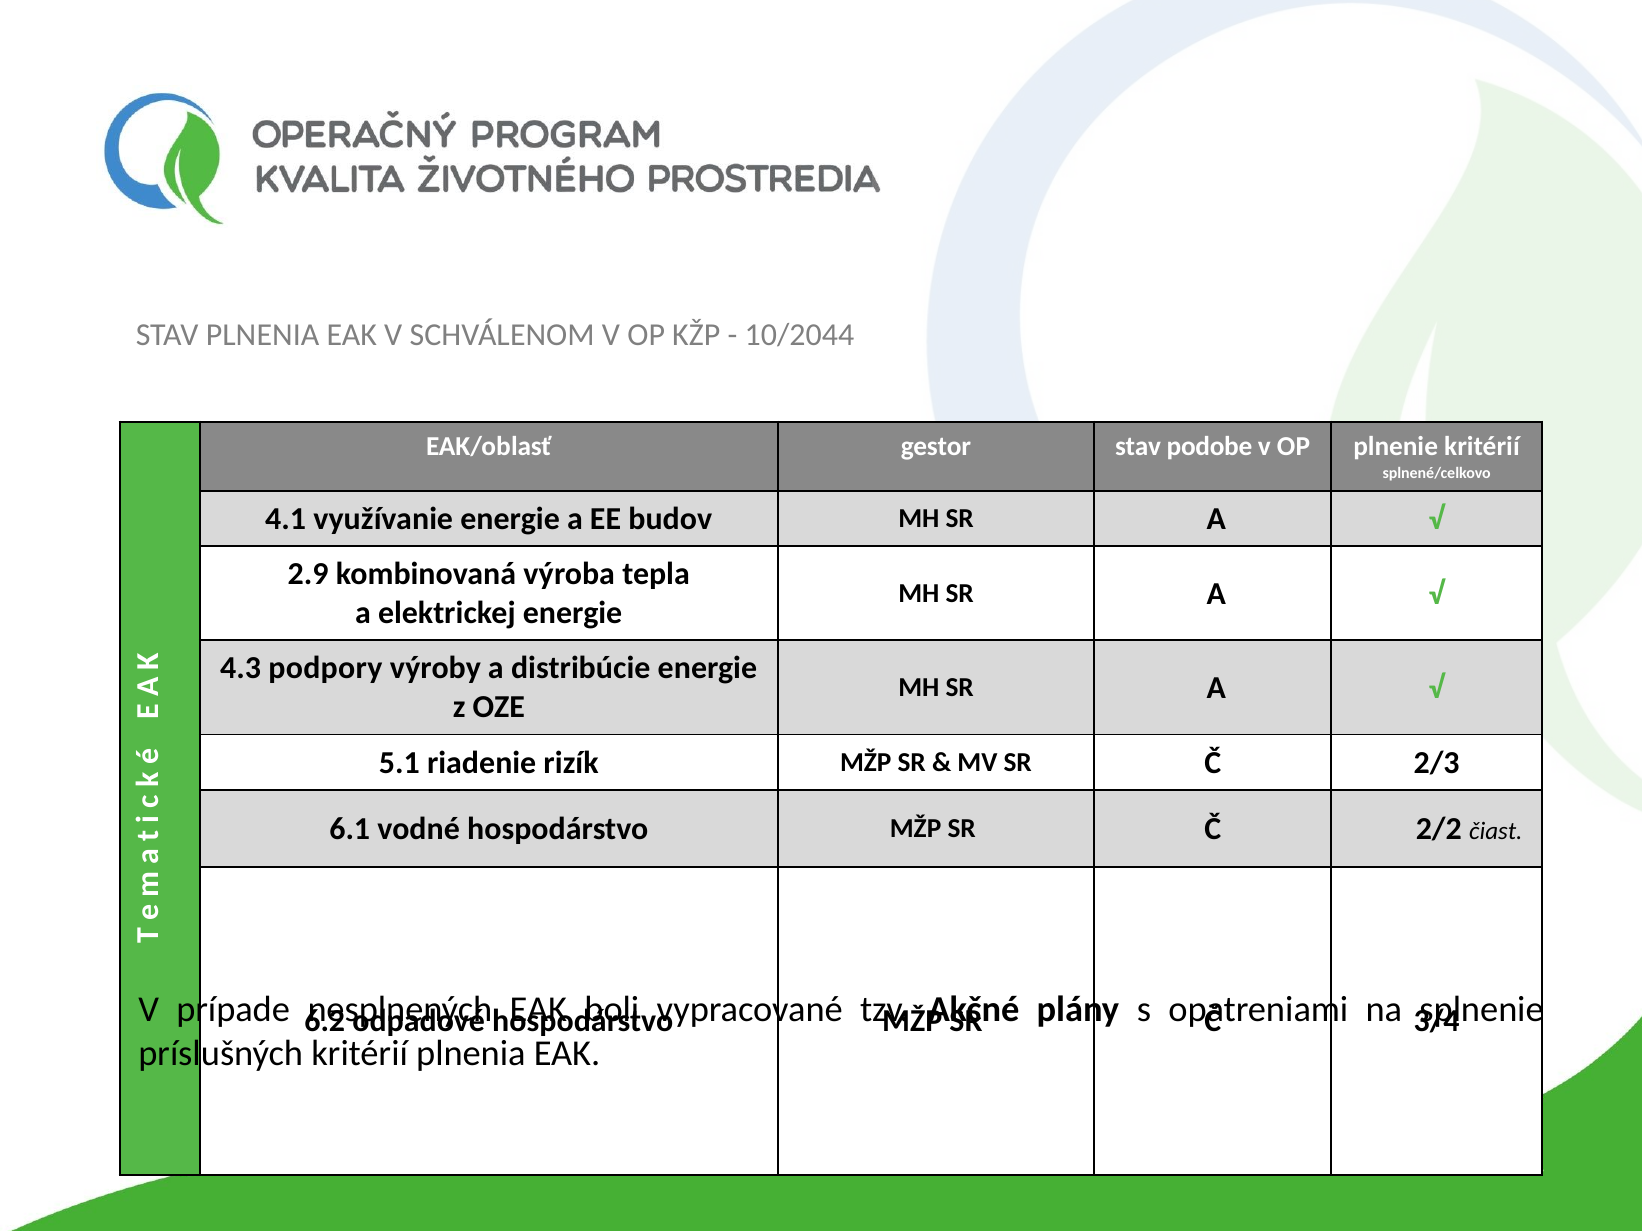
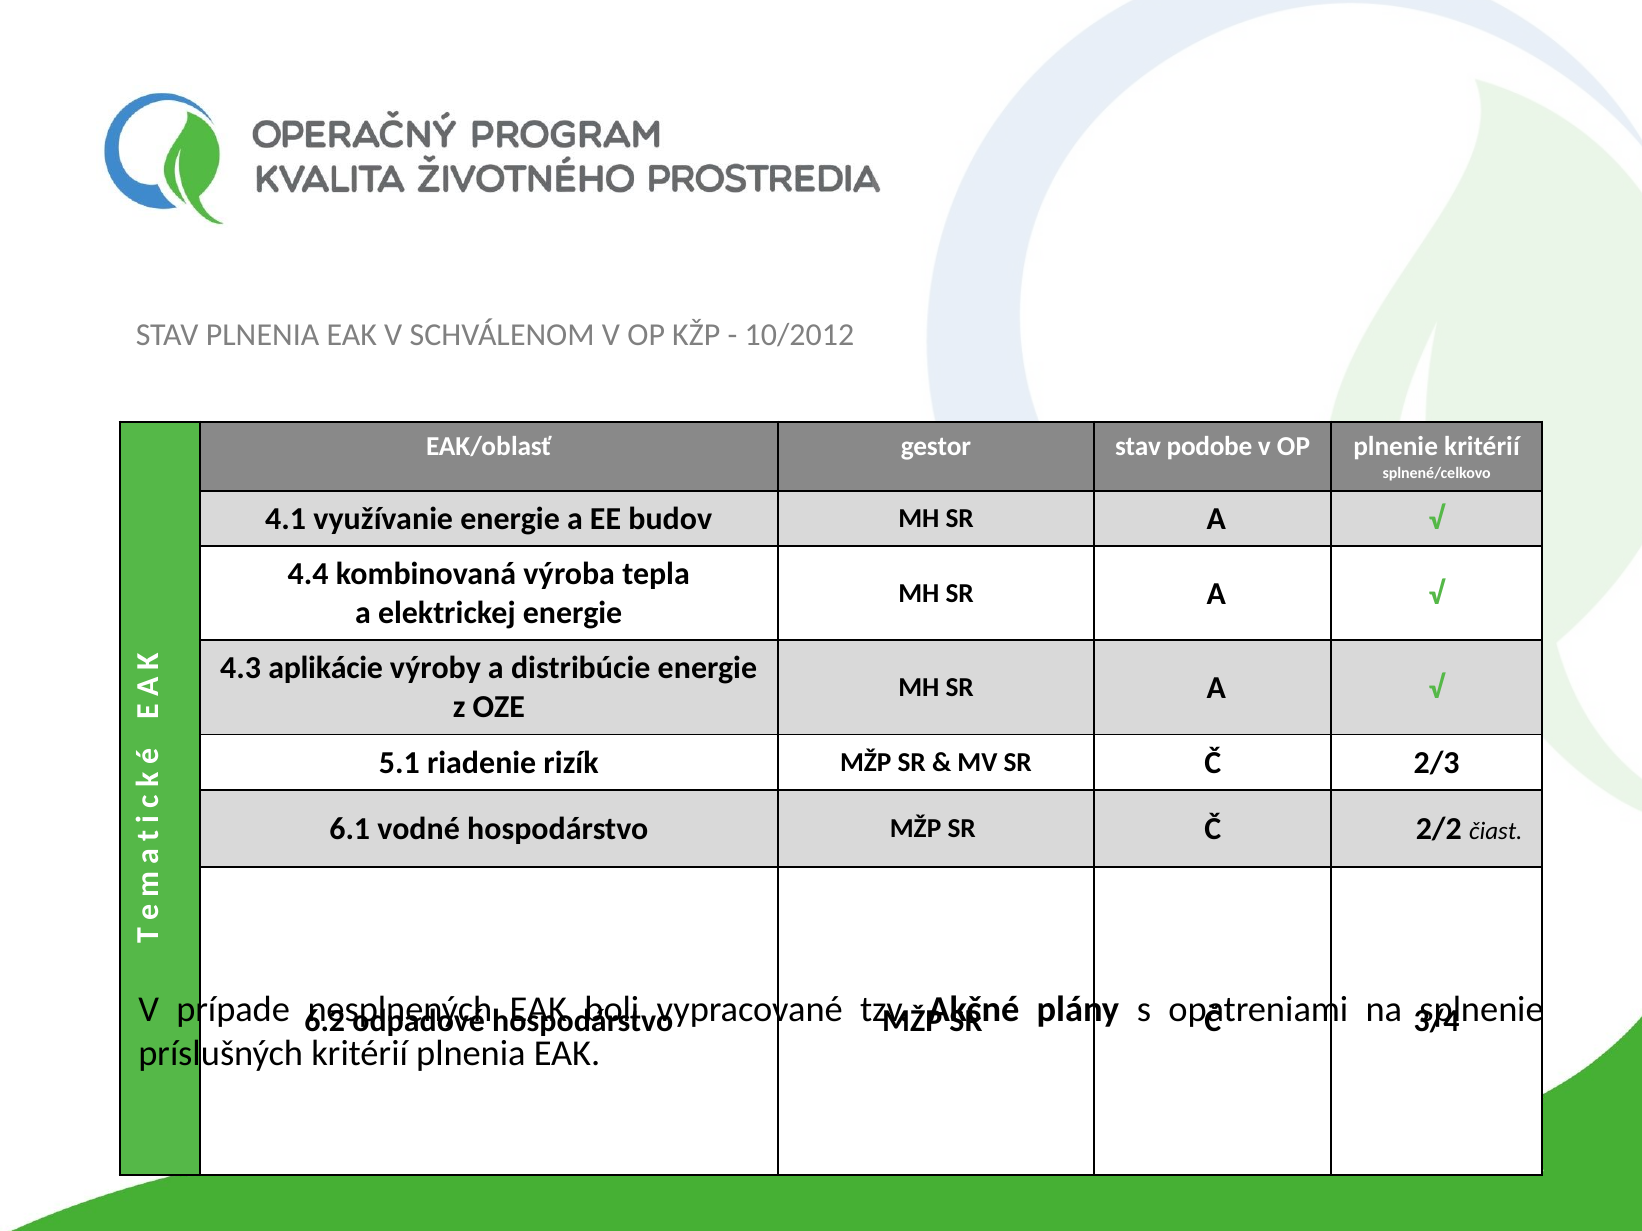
10/2044: 10/2044 -> 10/2012
2.9: 2.9 -> 4.4
podpory: podpory -> aplikácie
